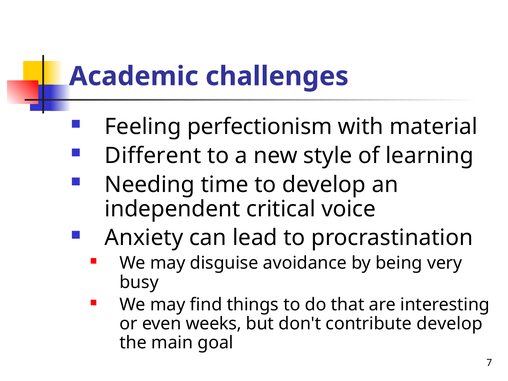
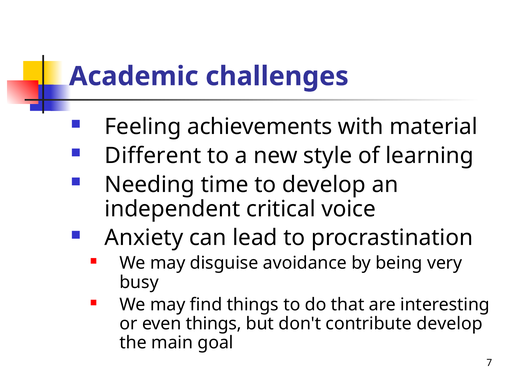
perfectionism: perfectionism -> achievements
even weeks: weeks -> things
